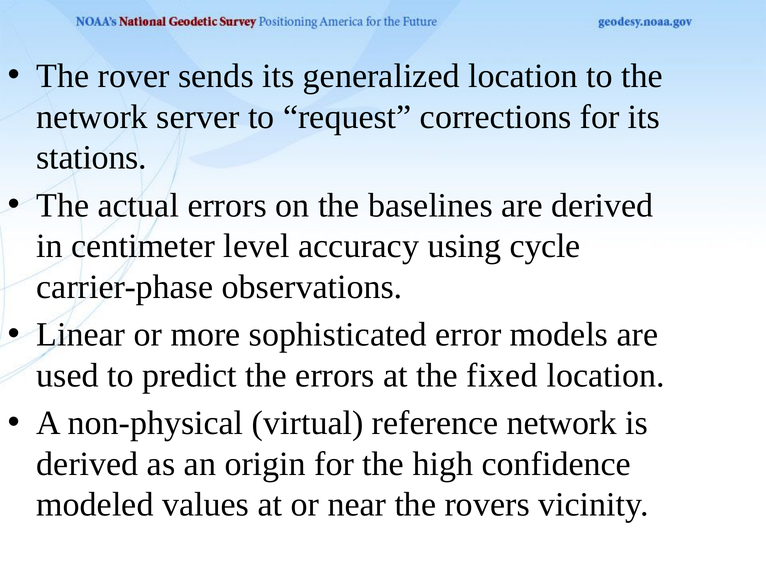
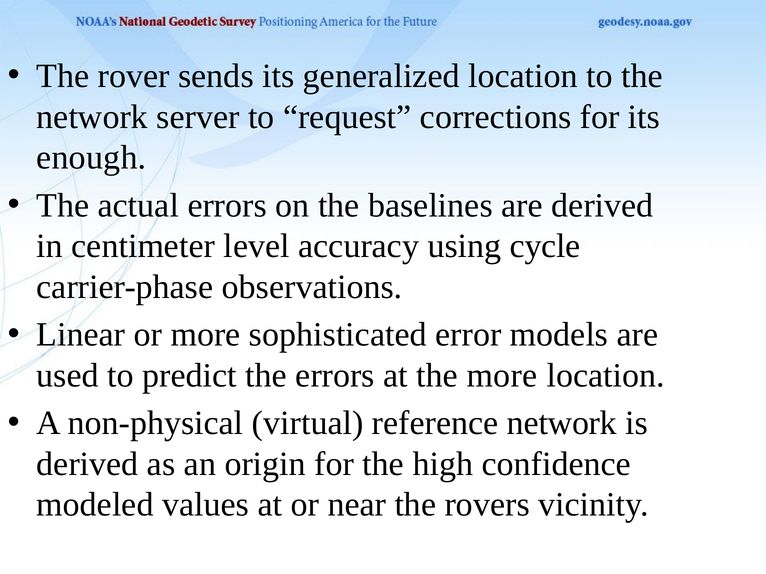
stations: stations -> enough
the fixed: fixed -> more
